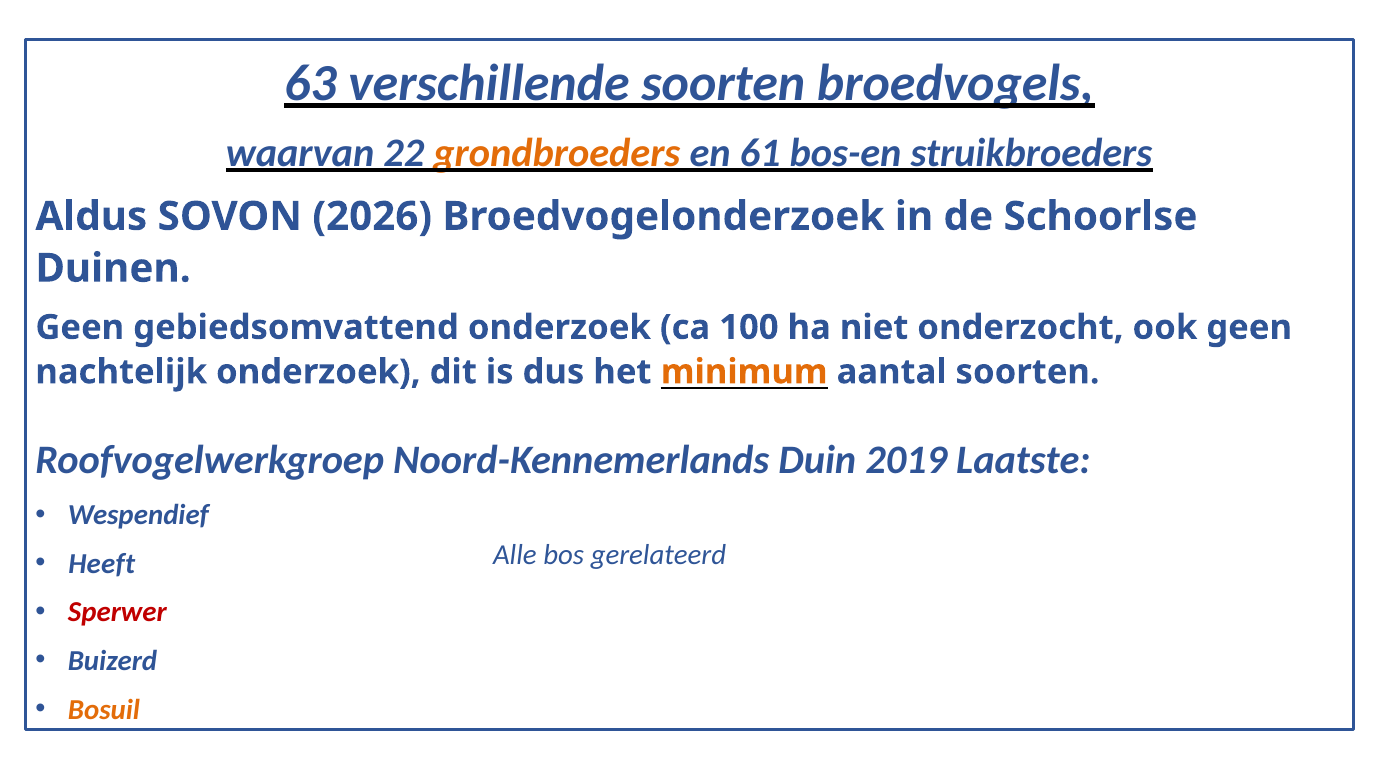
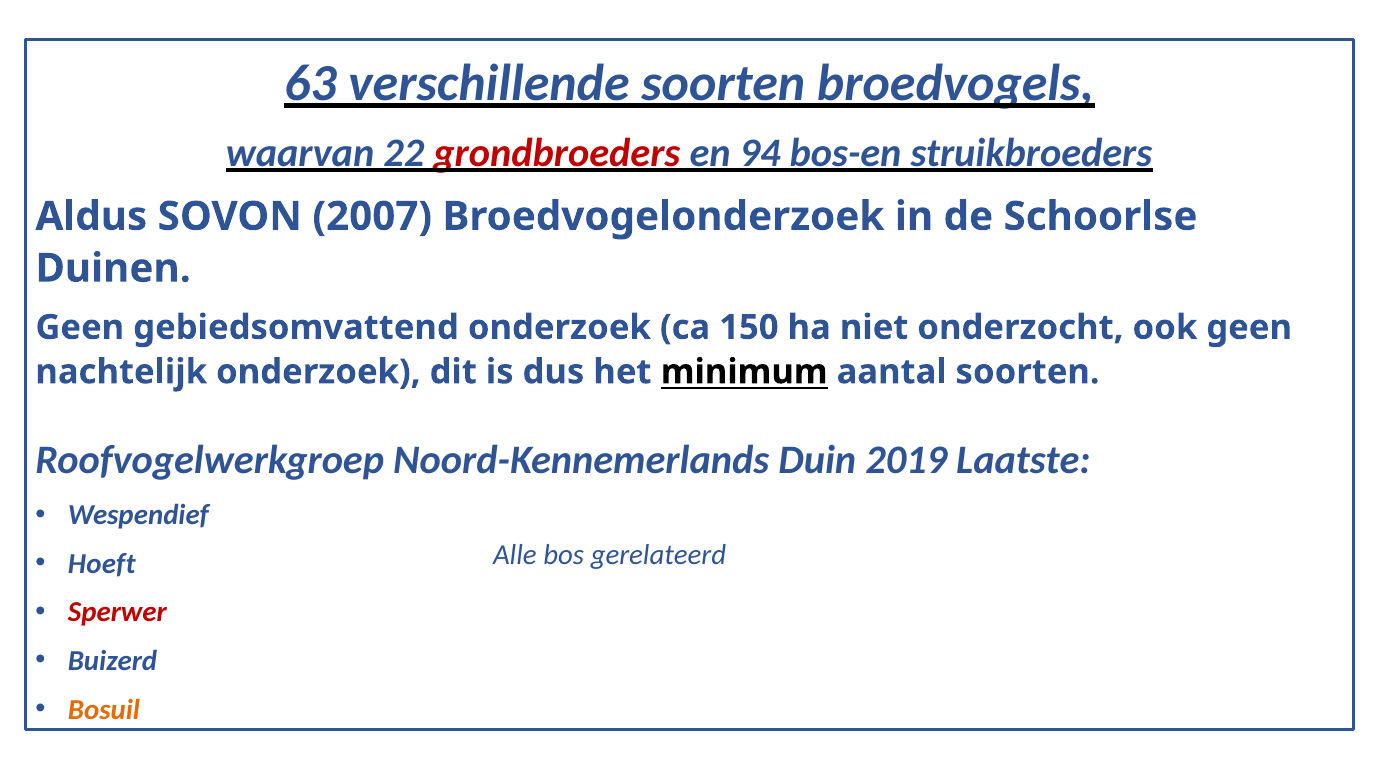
grondbroeders colour: orange -> red
61: 61 -> 94
2026: 2026 -> 2007
100: 100 -> 150
minimum colour: orange -> black
Heeft: Heeft -> Hoeft
